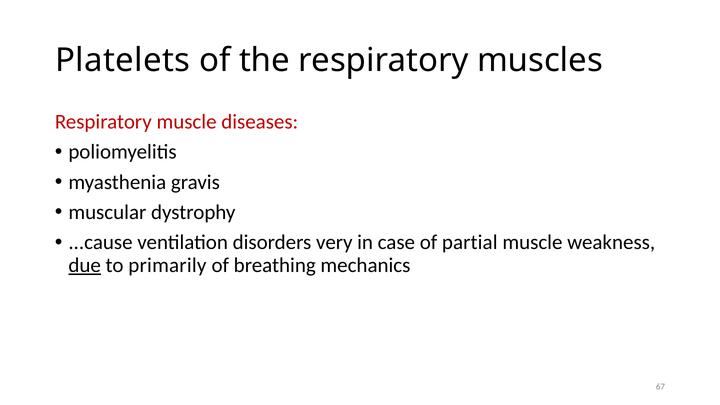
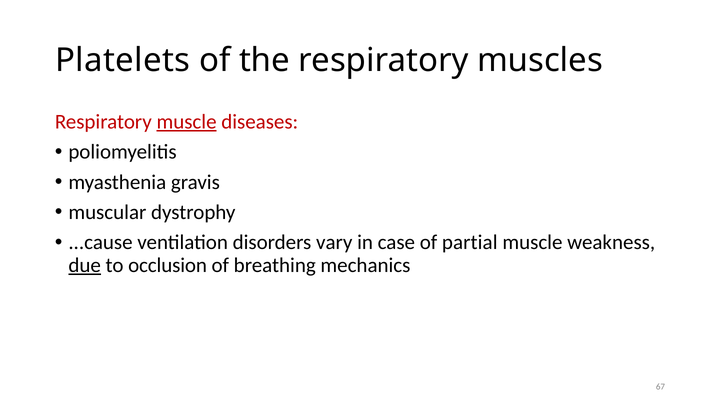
muscle at (187, 122) underline: none -> present
very: very -> vary
primarily: primarily -> occlusion
